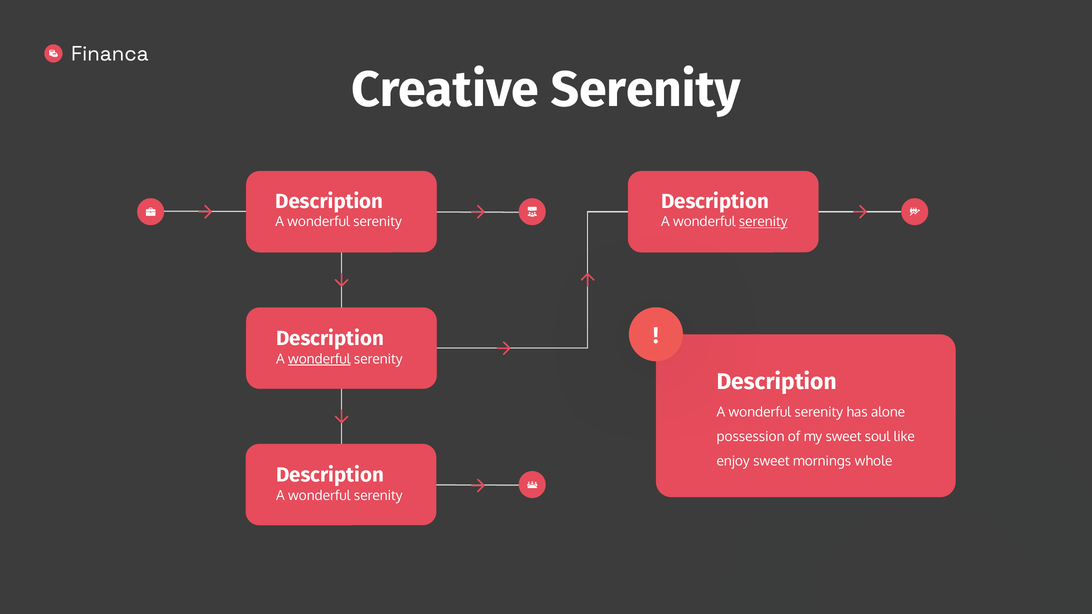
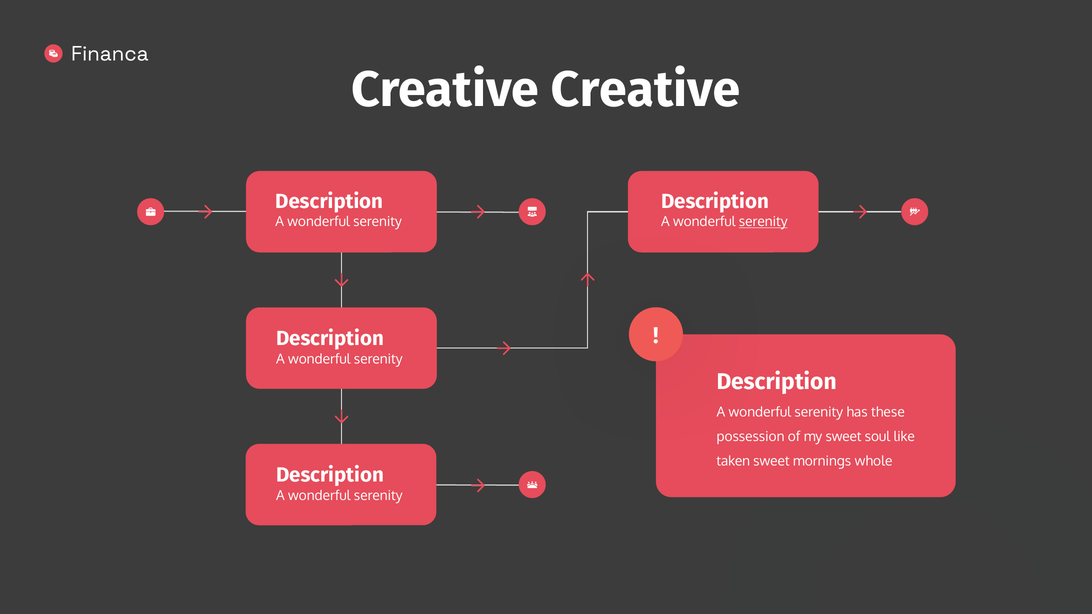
Creative Serenity: Serenity -> Creative
wonderful at (319, 359) underline: present -> none
alone: alone -> these
enjoy: enjoy -> taken
